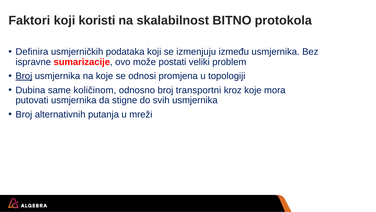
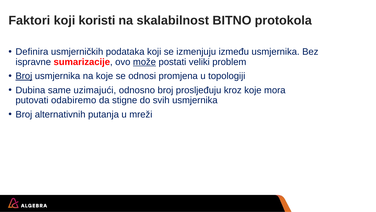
može underline: none -> present
količinom: količinom -> uzimajući
transportni: transportni -> prosljeđuju
putovati usmjernika: usmjernika -> odabiremo
